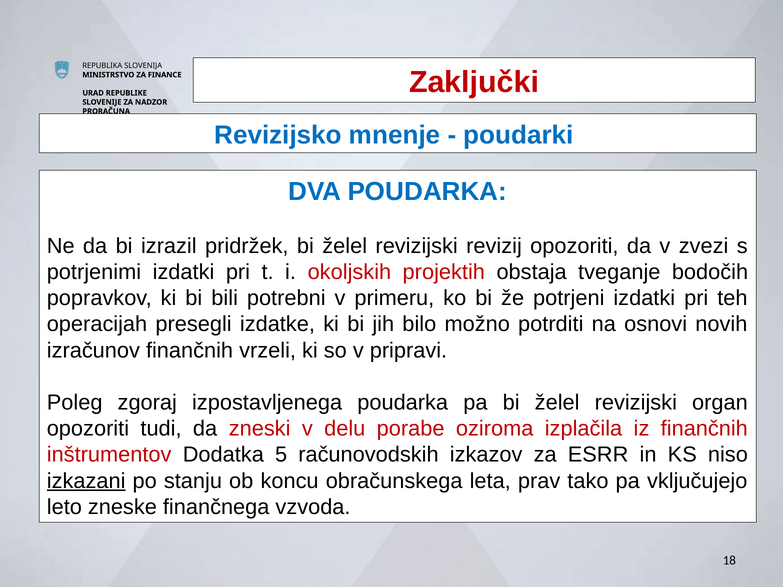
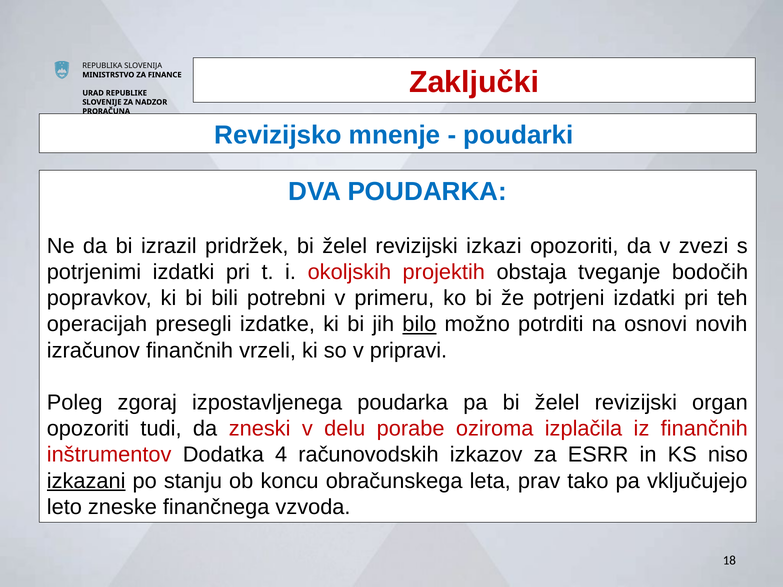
revizij: revizij -> izkazi
bilo underline: none -> present
5: 5 -> 4
